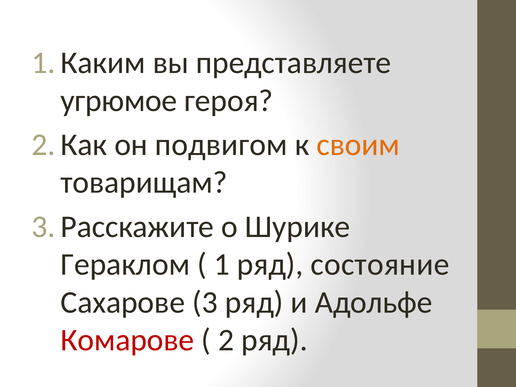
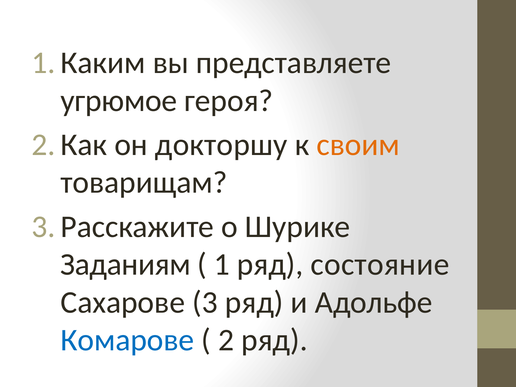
подвигом: подвигом -> докторшу
Гераклом: Гераклом -> Заданиям
Комарове colour: red -> blue
